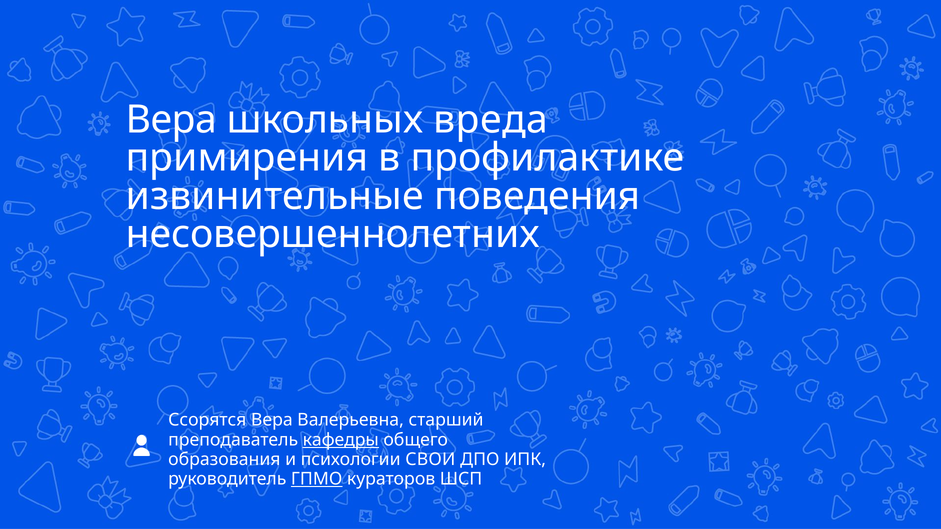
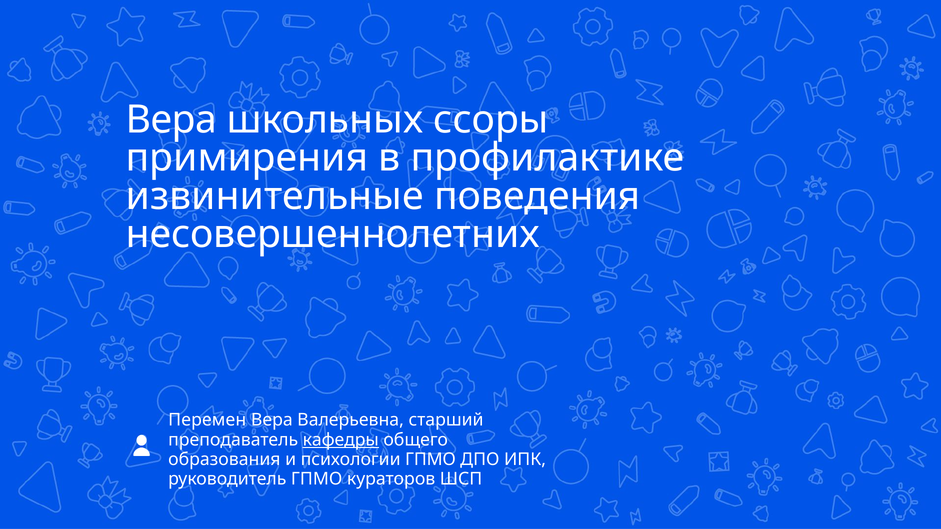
вреда: вреда -> ссоры
Ссорятся: Ссорятся -> Перемен
психологии СВОИ: СВОИ -> ГПМО
ГПМО at (317, 479) underline: present -> none
